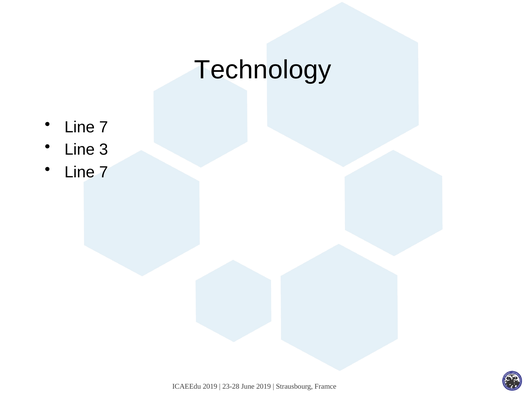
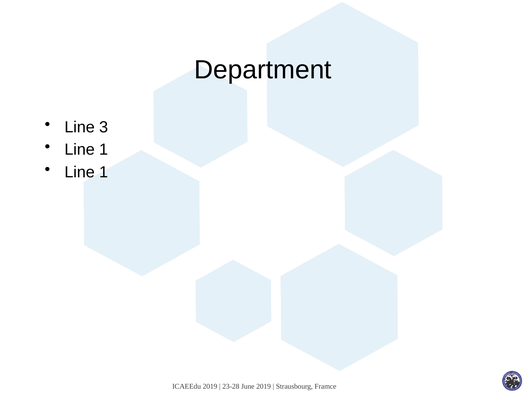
Technology: Technology -> Department
7 at (104, 127): 7 -> 3
3 at (104, 150): 3 -> 1
7 at (104, 172): 7 -> 1
